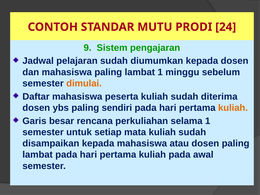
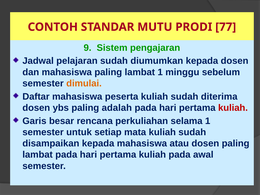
24: 24 -> 77
sendiri: sendiri -> adalah
kuliah at (233, 108) colour: orange -> red
